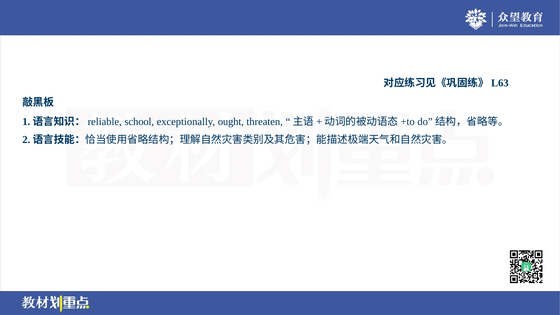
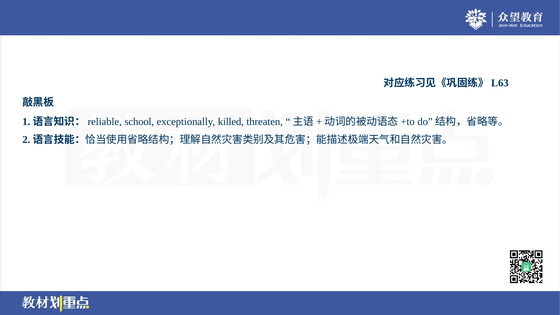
ought: ought -> killed
